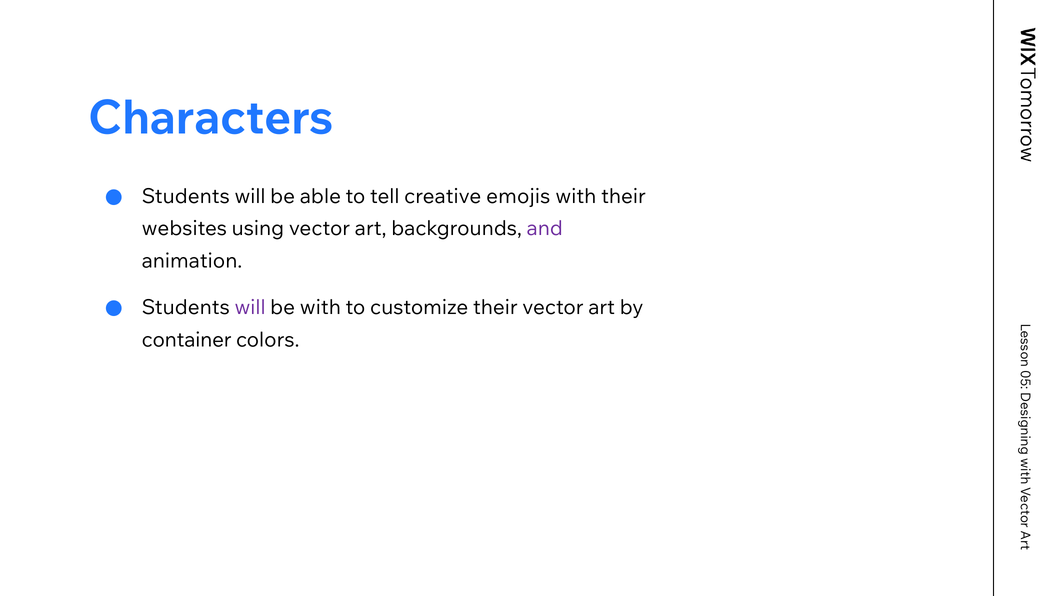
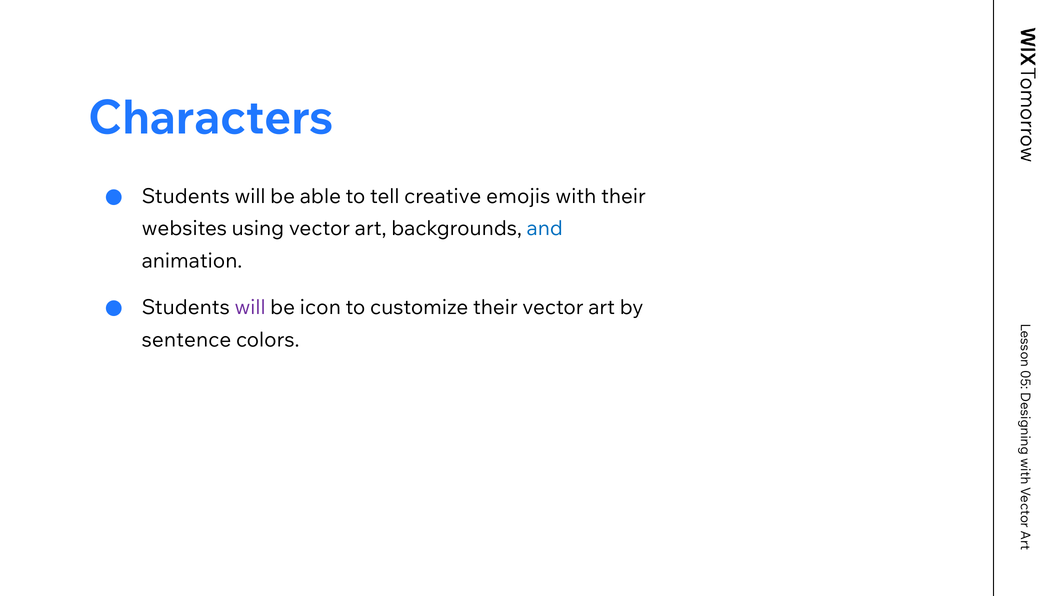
and colour: purple -> blue
be with: with -> icon
container: container -> sentence
